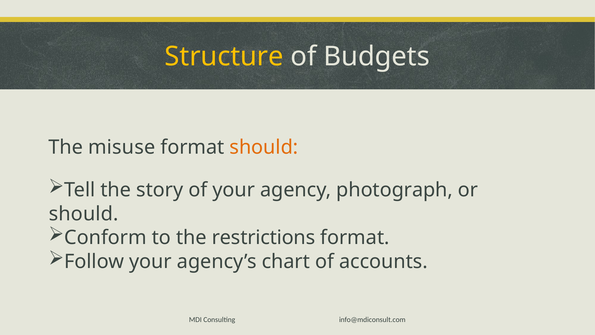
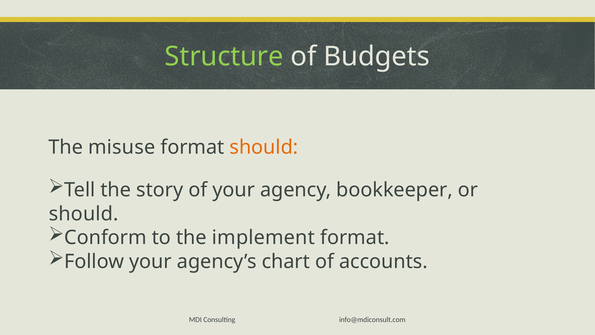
Structure colour: yellow -> light green
photograph: photograph -> bookkeeper
restrictions: restrictions -> implement
